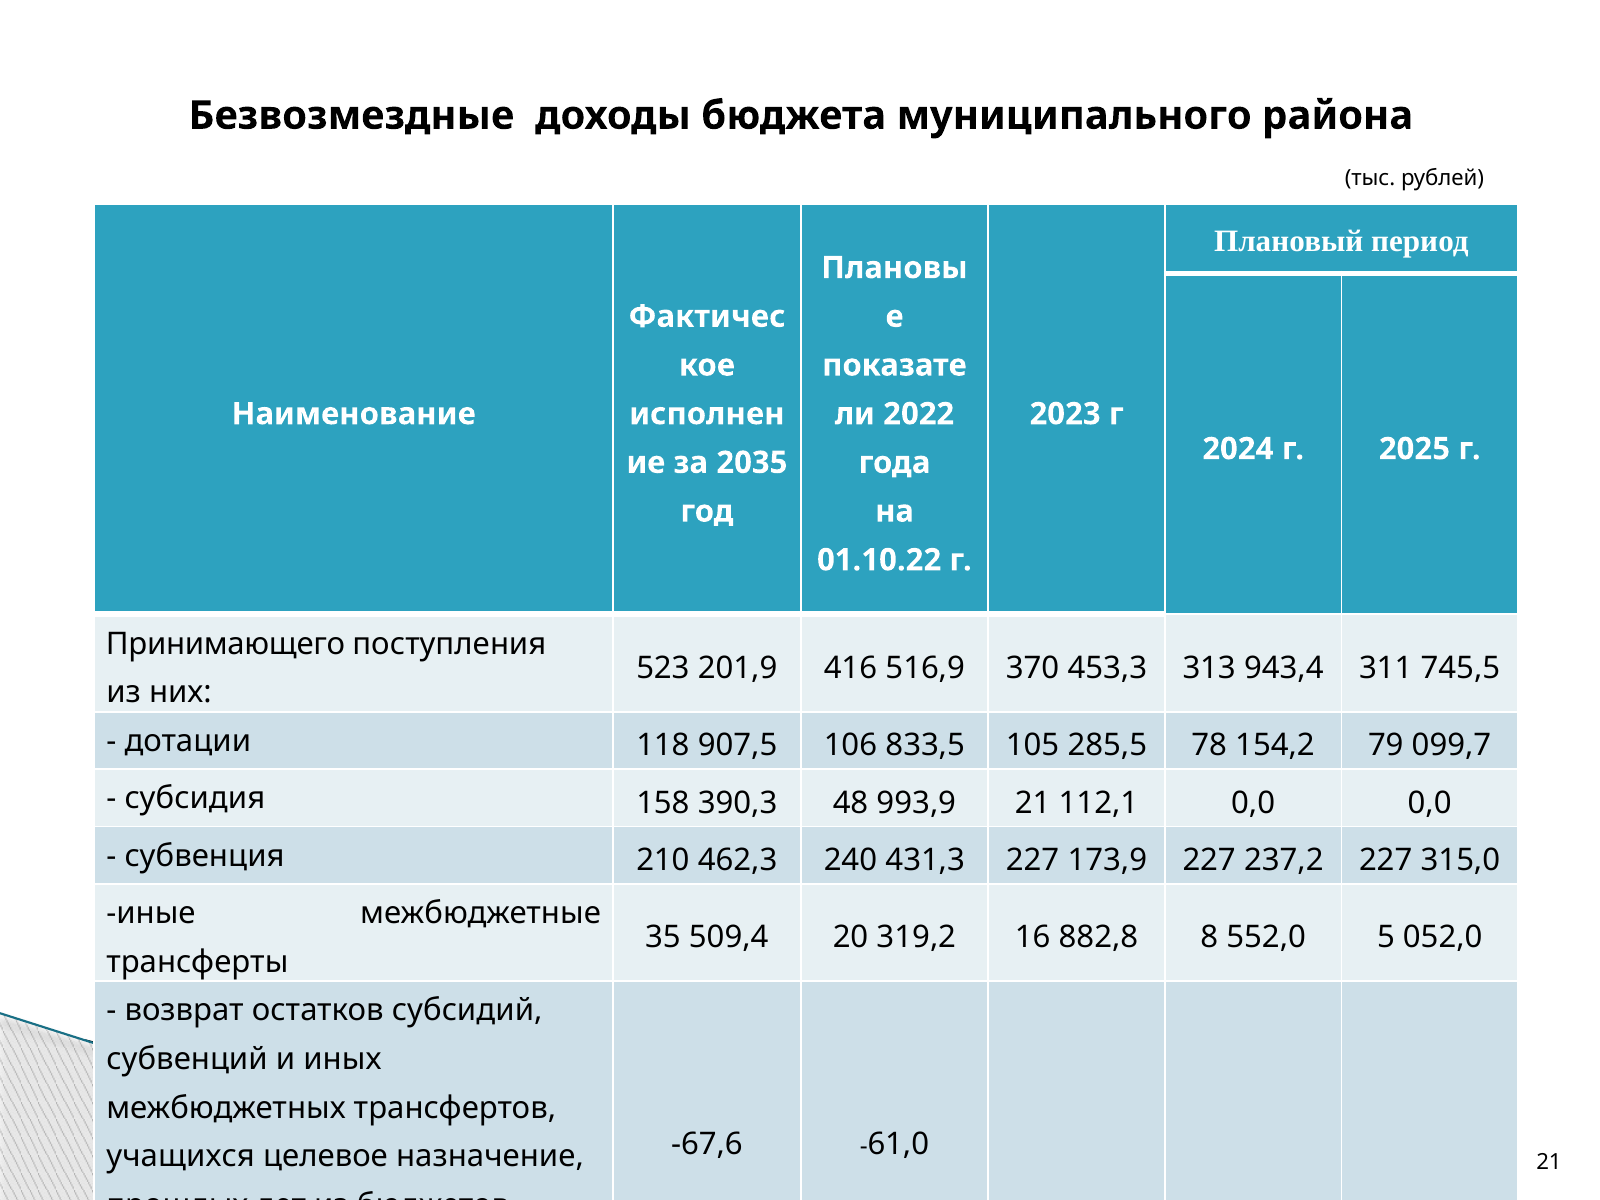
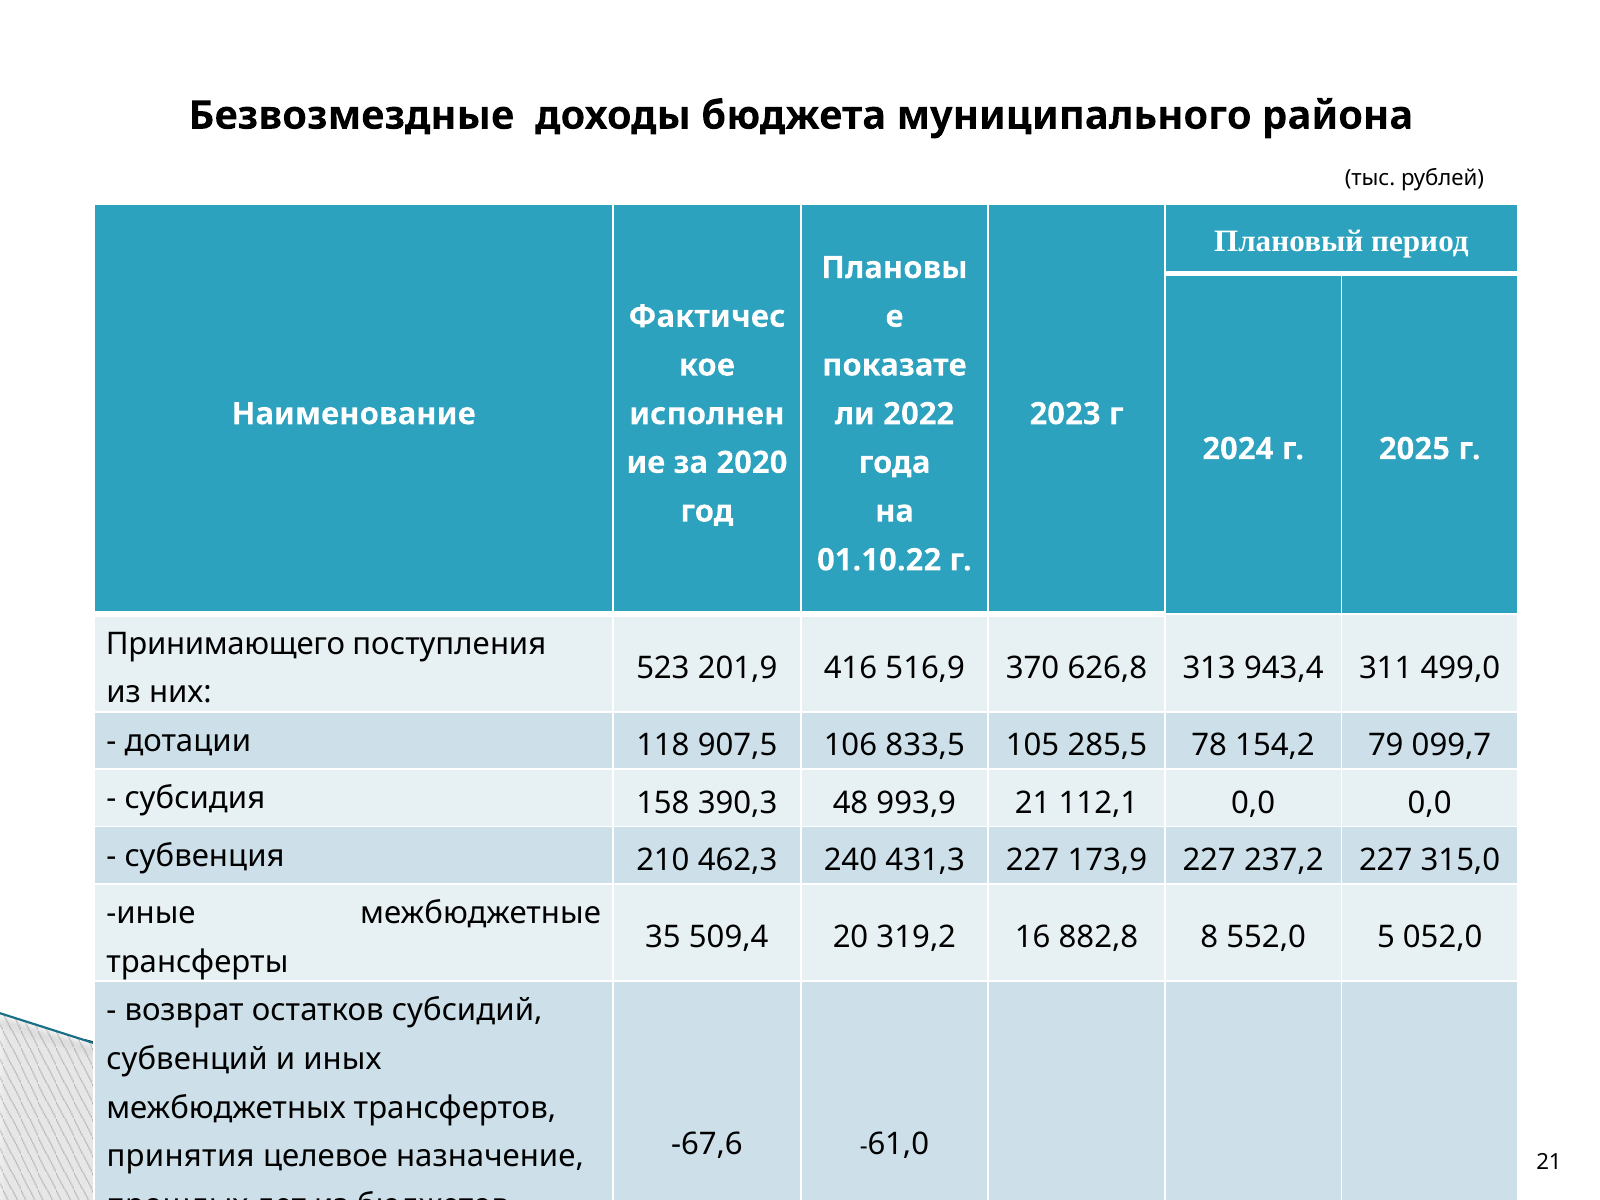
2035: 2035 -> 2020
453,3: 453,3 -> 626,8
745,5: 745,5 -> 499,0
учащихся: учащихся -> принятия
